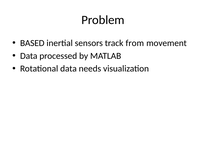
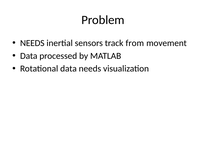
BASED at (32, 43): BASED -> NEEDS
